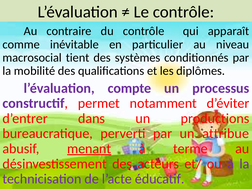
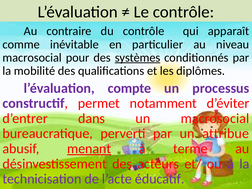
tient: tient -> pour
systèmes underline: none -> present
un productions: productions -> macrosocial
